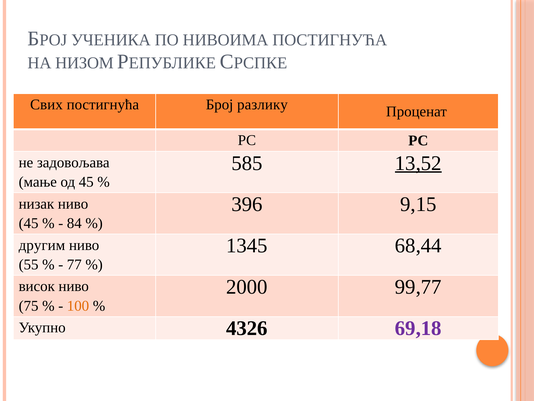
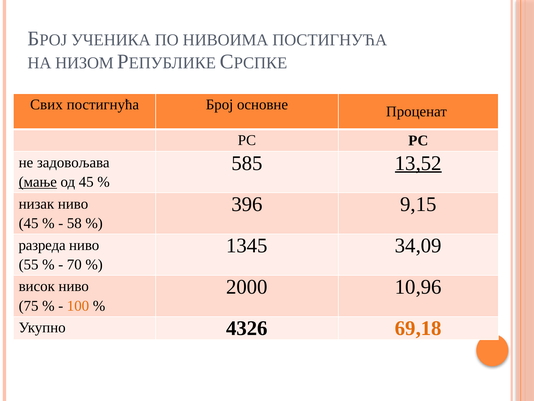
разлику: разлику -> основне
мање underline: none -> present
84: 84 -> 58
68,44: 68,44 -> 34,09
другим: другим -> разреда
77: 77 -> 70
99,77: 99,77 -> 10,96
69,18 colour: purple -> orange
